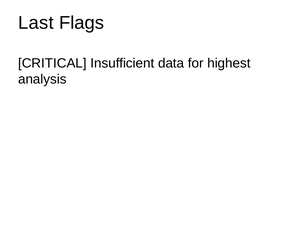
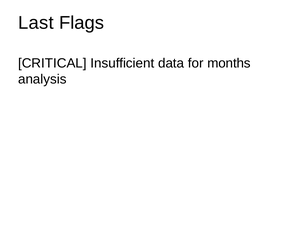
highest: highest -> months
